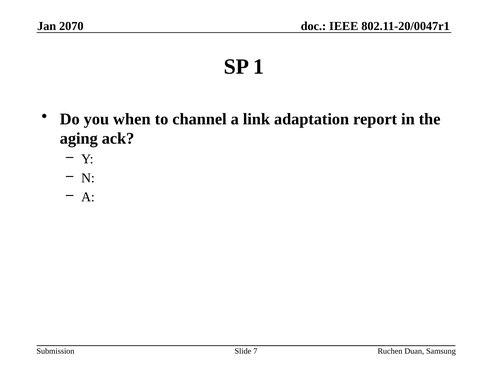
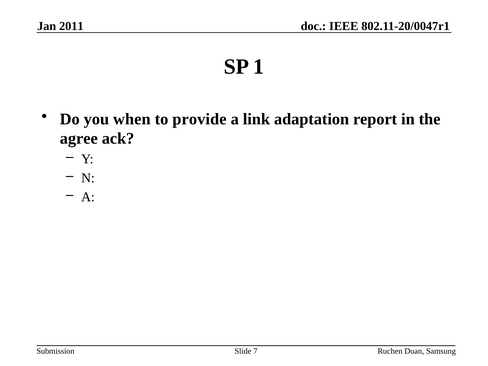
2070: 2070 -> 2011
channel: channel -> provide
aging: aging -> agree
